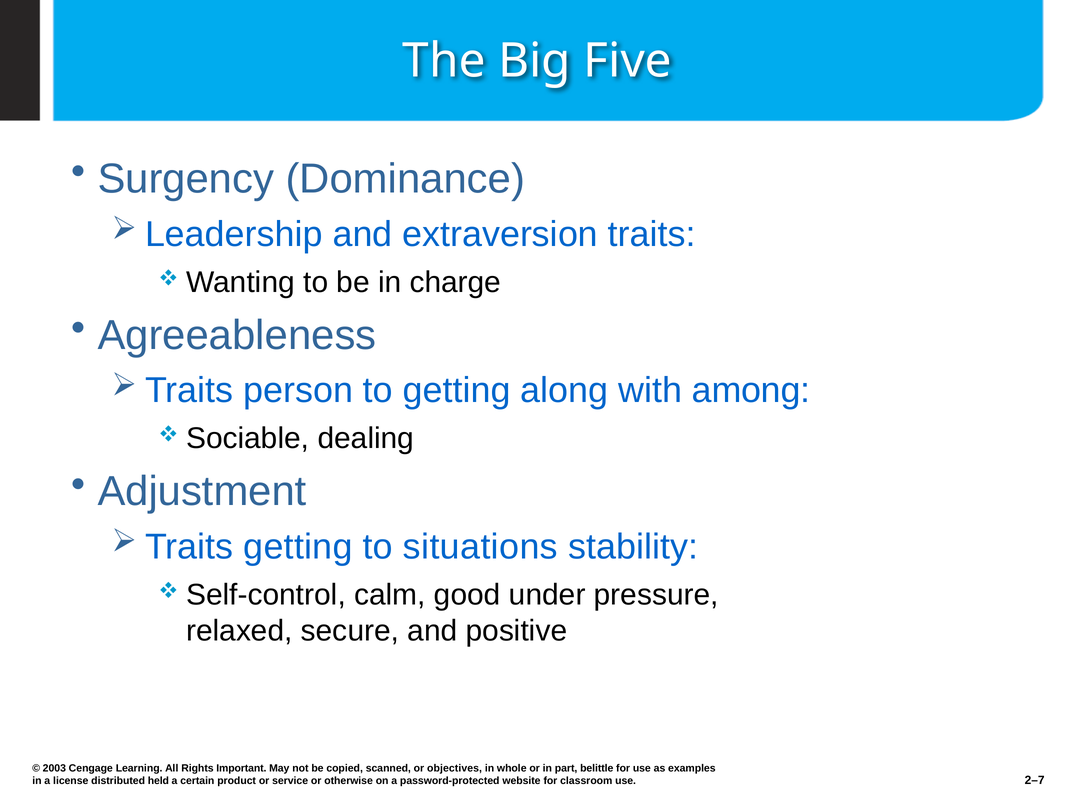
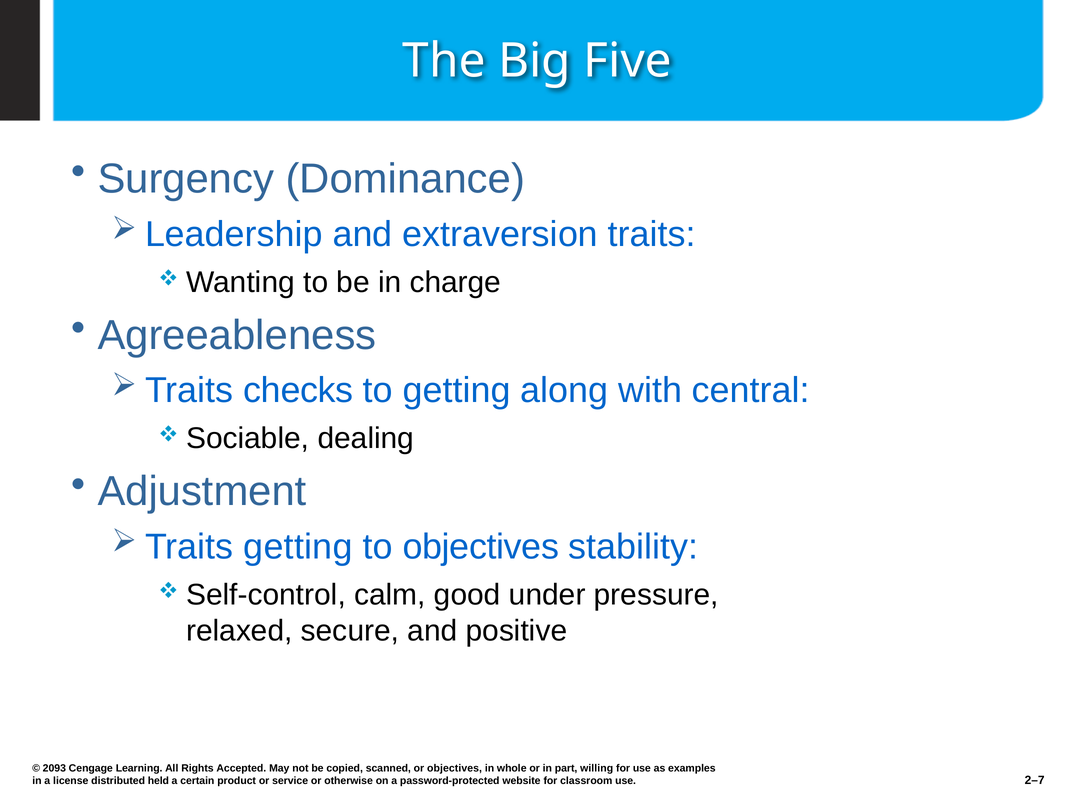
person: person -> checks
among: among -> central
to situations: situations -> objectives
2003: 2003 -> 2093
Important: Important -> Accepted
belittle: belittle -> willing
